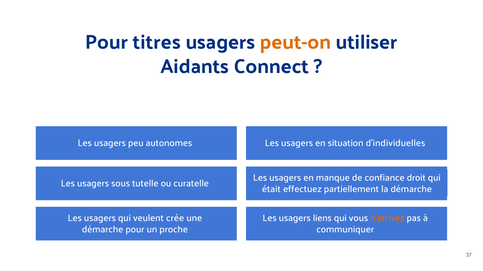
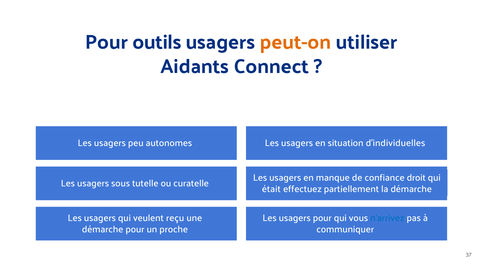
titres: titres -> outils
crée: crée -> reçu
usagers liens: liens -> pour
n’arrivez colour: orange -> blue
